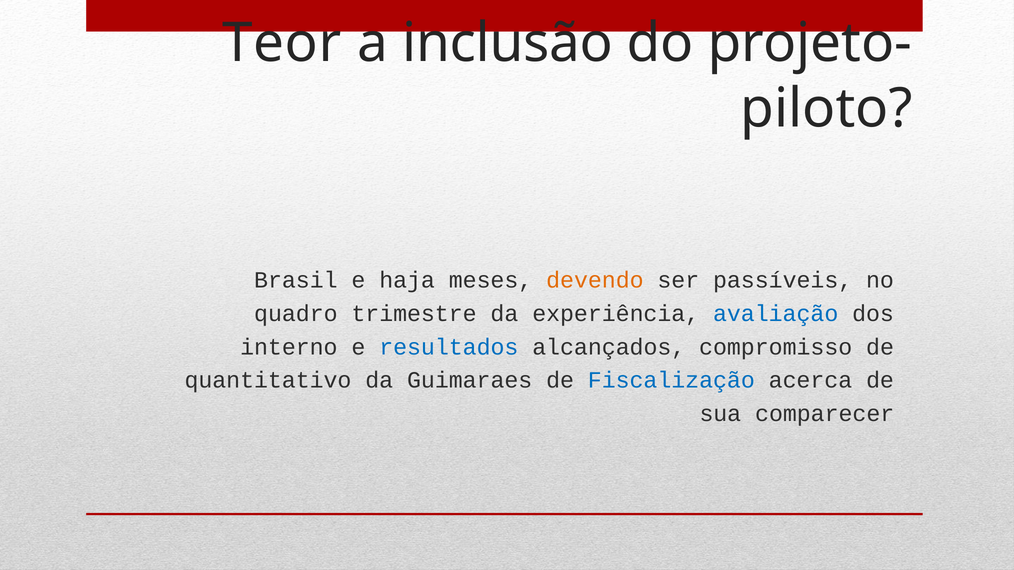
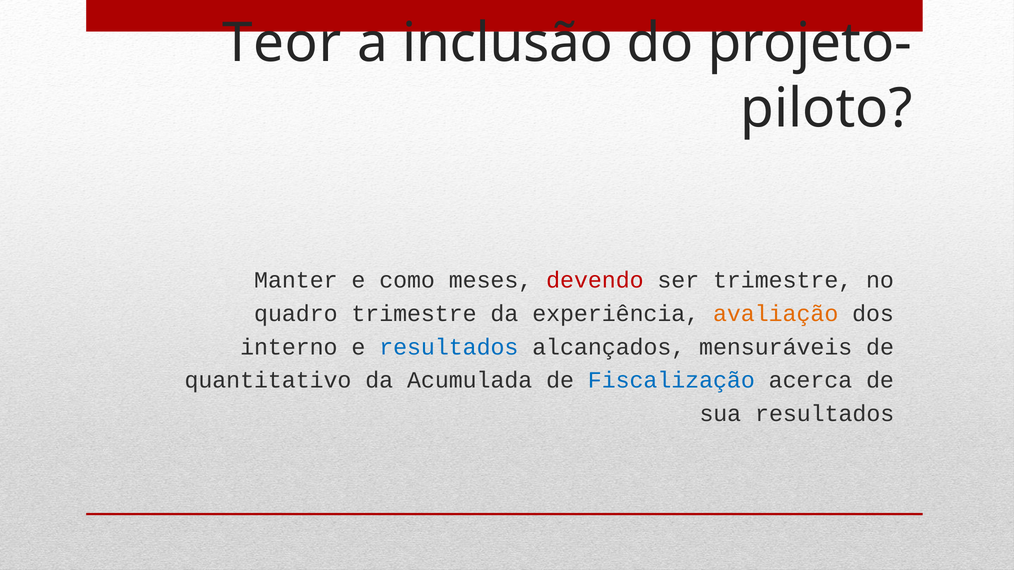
Brasil: Brasil -> Manter
haja: haja -> como
devendo colour: orange -> red
ser passíveis: passíveis -> trimestre
avaliação colour: blue -> orange
compromisso: compromisso -> mensuráveis
Guimaraes: Guimaraes -> Acumulada
sua comparecer: comparecer -> resultados
